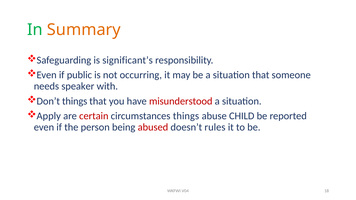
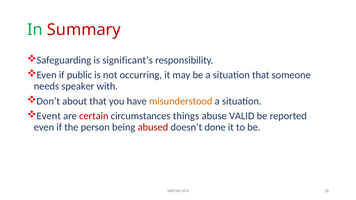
Summary colour: orange -> red
Don’t things: things -> about
misunderstood colour: red -> orange
Apply: Apply -> Event
CHILD: CHILD -> VALID
rules: rules -> done
